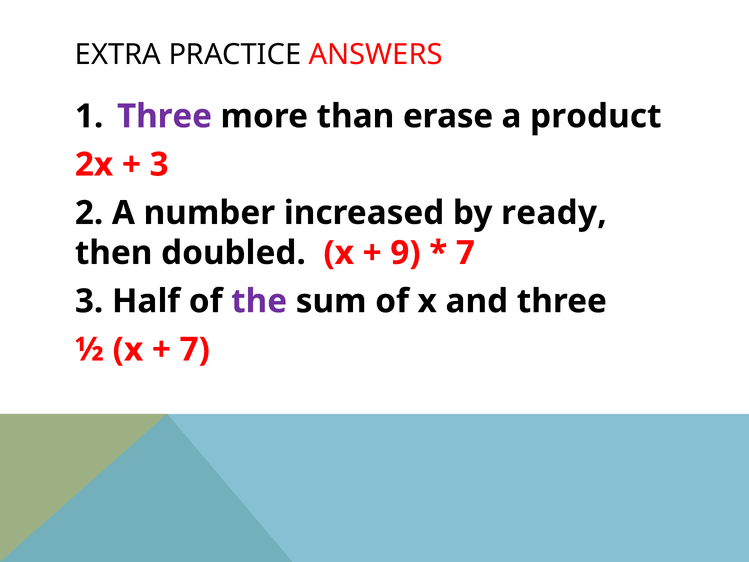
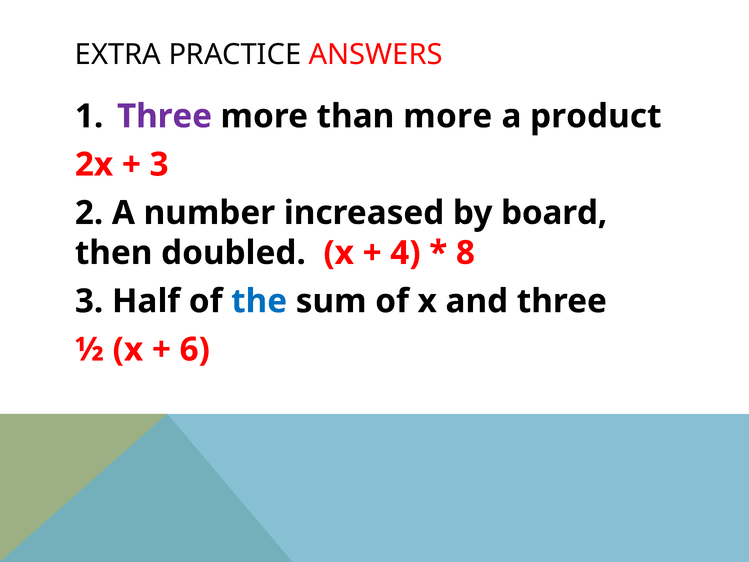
than erase: erase -> more
ready: ready -> board
9: 9 -> 4
7 at (465, 253): 7 -> 8
the colour: purple -> blue
7 at (195, 349): 7 -> 6
